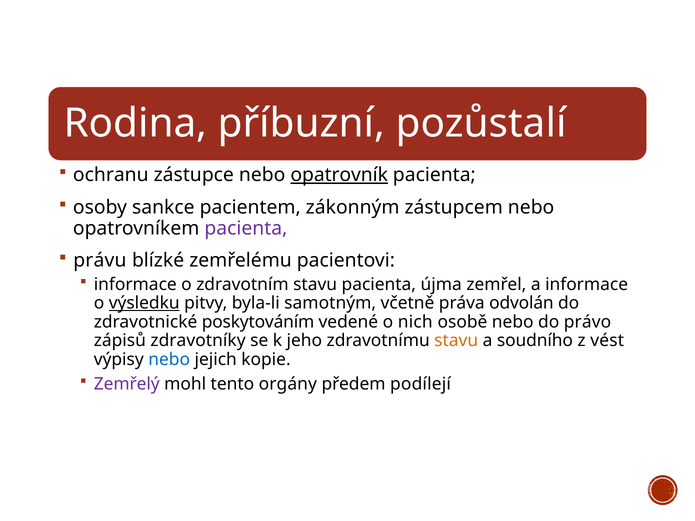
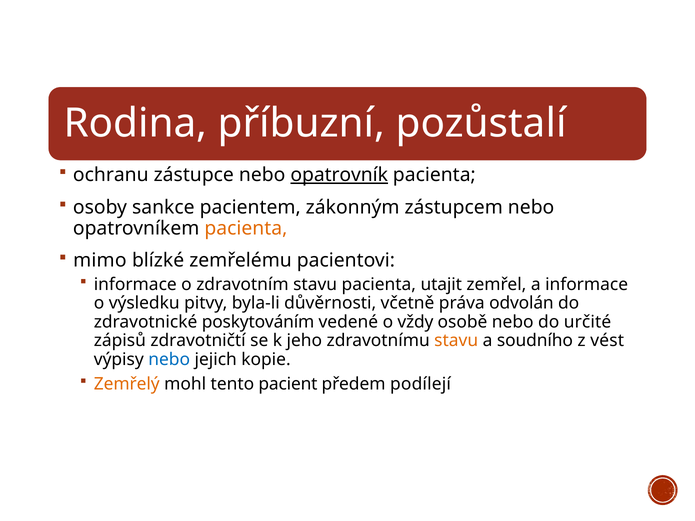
pacienta at (246, 228) colour: purple -> orange
právu: právu -> mimo
újma: újma -> utajit
výsledku underline: present -> none
samotným: samotným -> důvěrnosti
nich: nich -> vždy
právo: právo -> určité
zdravotníky: zdravotníky -> zdravotničtí
Zemřelý colour: purple -> orange
orgány: orgány -> pacient
